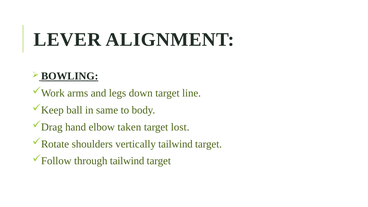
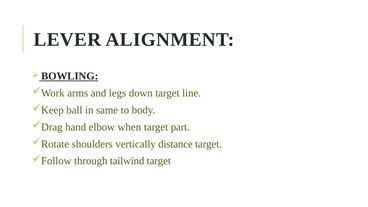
taken: taken -> when
lost: lost -> part
vertically tailwind: tailwind -> distance
